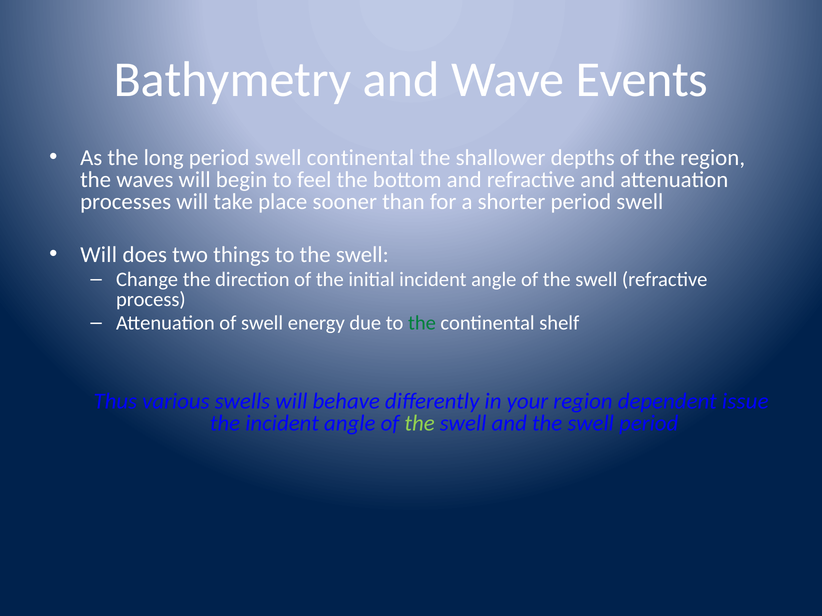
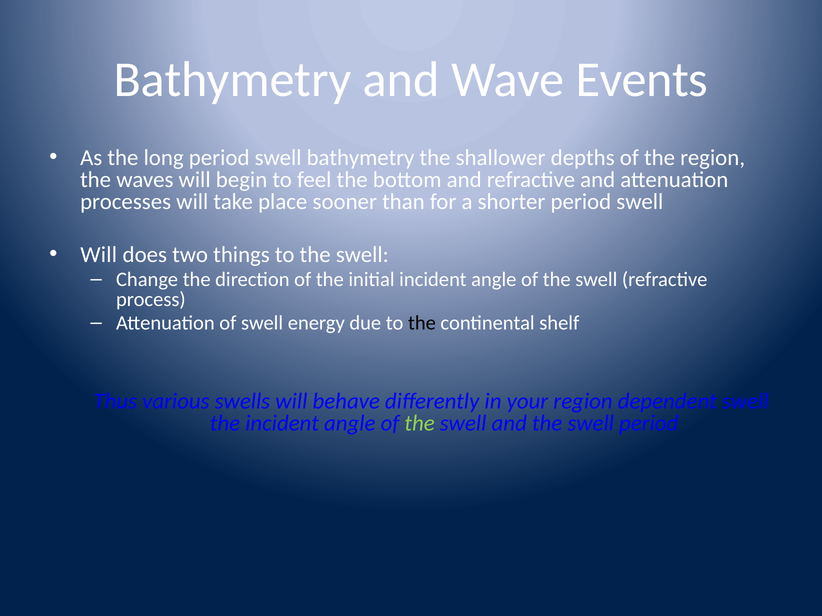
swell continental: continental -> bathymetry
the at (422, 323) colour: green -> black
dependent issue: issue -> swell
